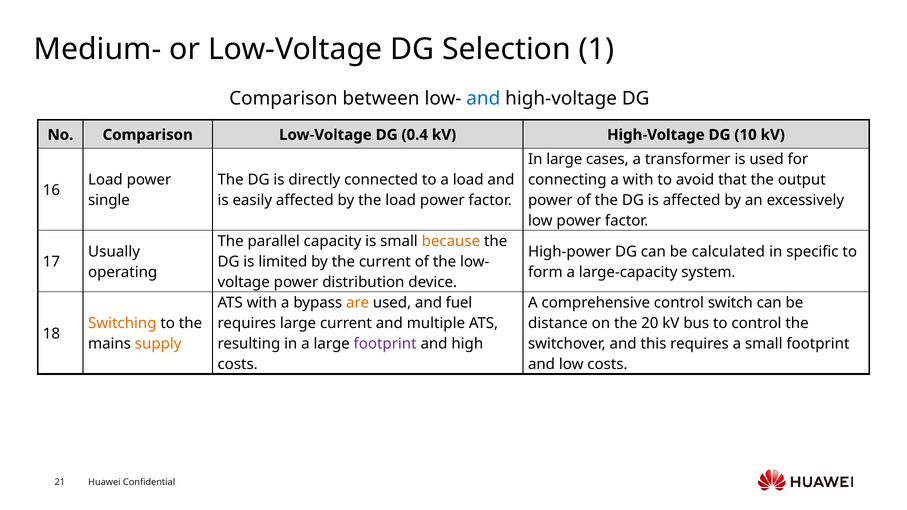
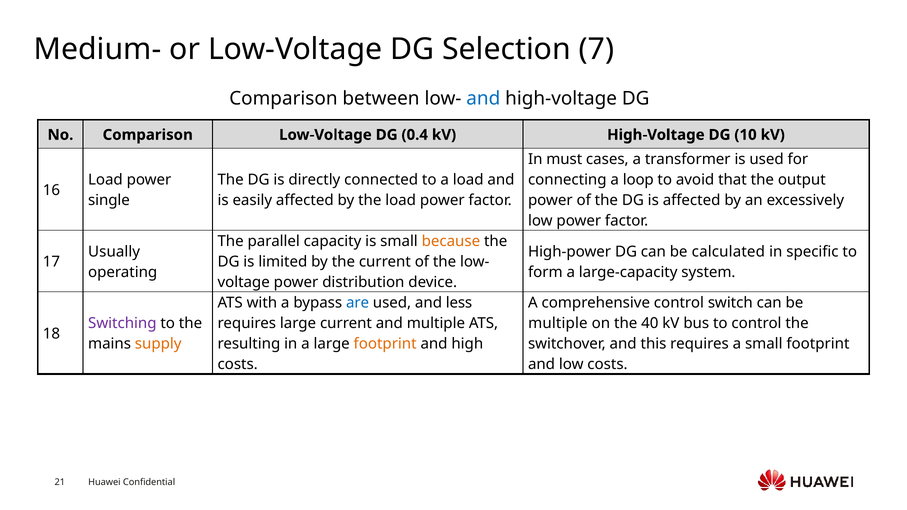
1: 1 -> 7
In large: large -> must
a with: with -> loop
are colour: orange -> blue
fuel: fuel -> less
Switching colour: orange -> purple
distance at (558, 324): distance -> multiple
20: 20 -> 40
footprint at (385, 344) colour: purple -> orange
